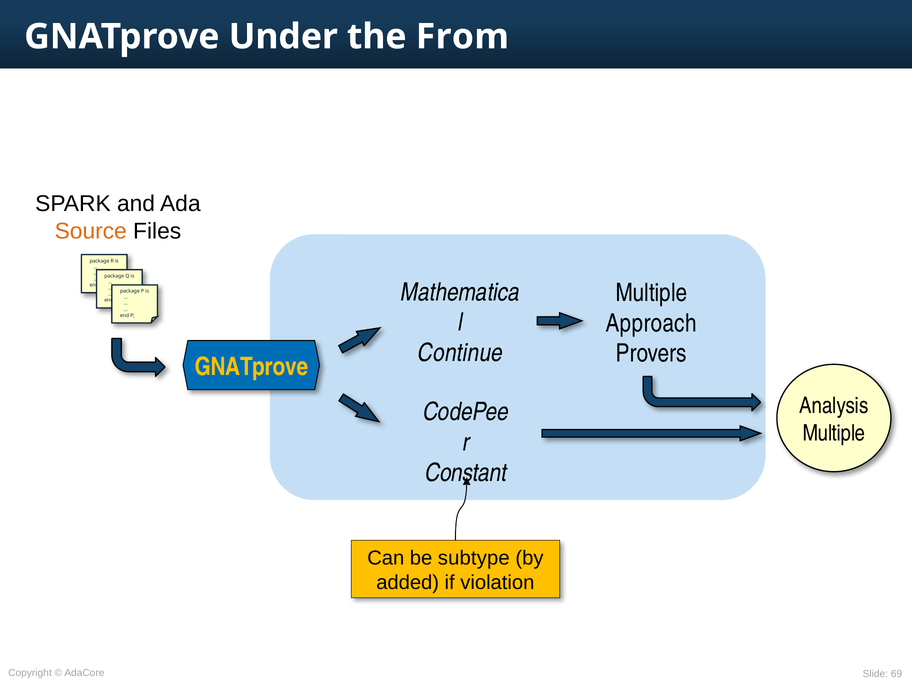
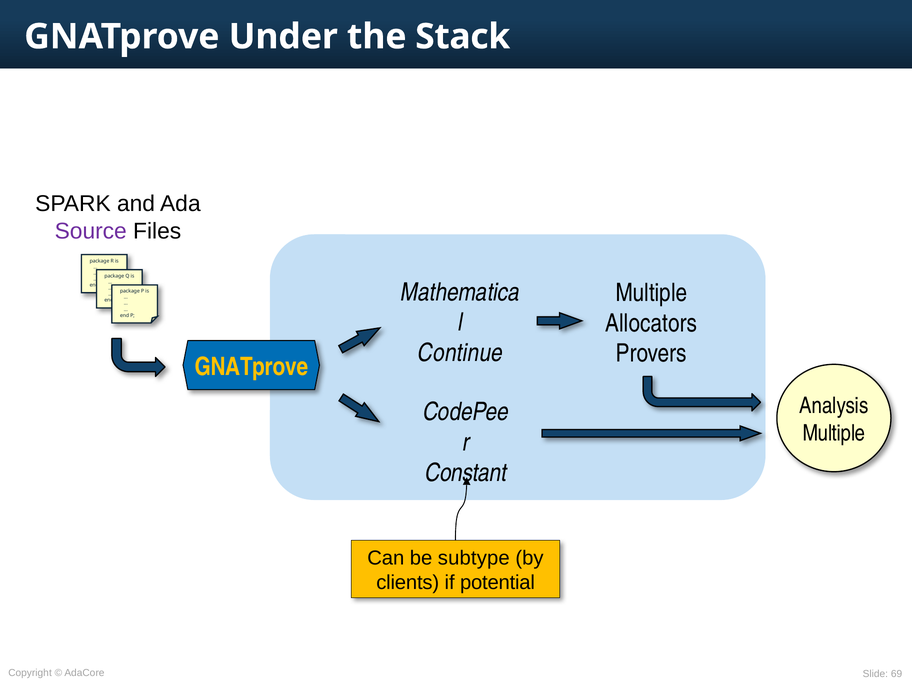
From: From -> Stack
Source colour: orange -> purple
Approach: Approach -> Allocators
added: added -> clients
violation: violation -> potential
